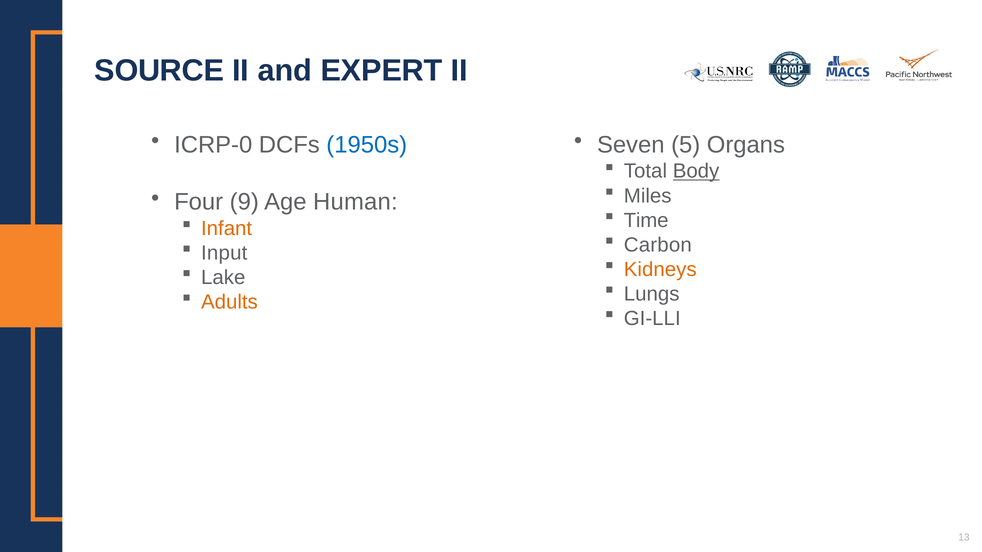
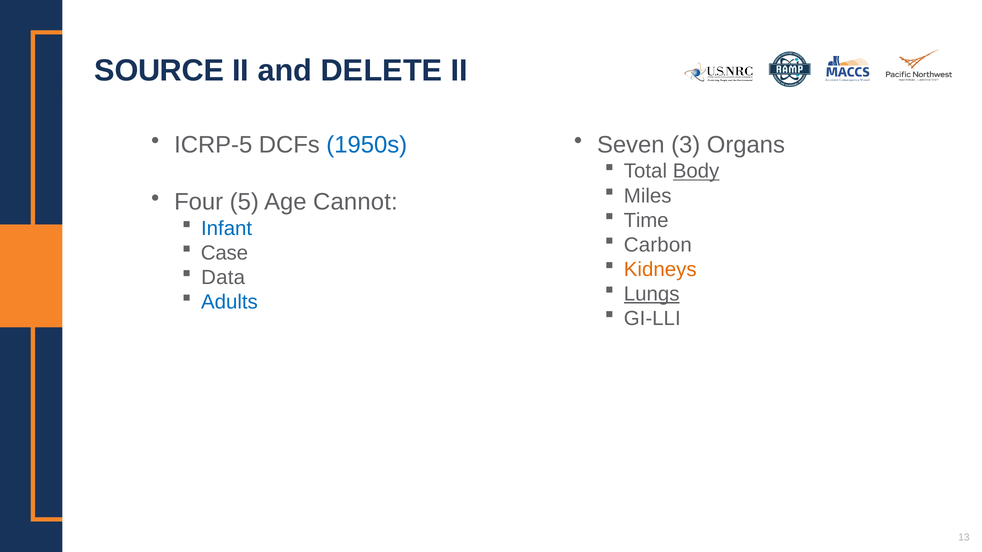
EXPERT: EXPERT -> DELETE
ICRP-0: ICRP-0 -> ICRP-5
5: 5 -> 3
9: 9 -> 5
Human: Human -> Cannot
Infant colour: orange -> blue
Input: Input -> Case
Lake: Lake -> Data
Lungs underline: none -> present
Adults colour: orange -> blue
